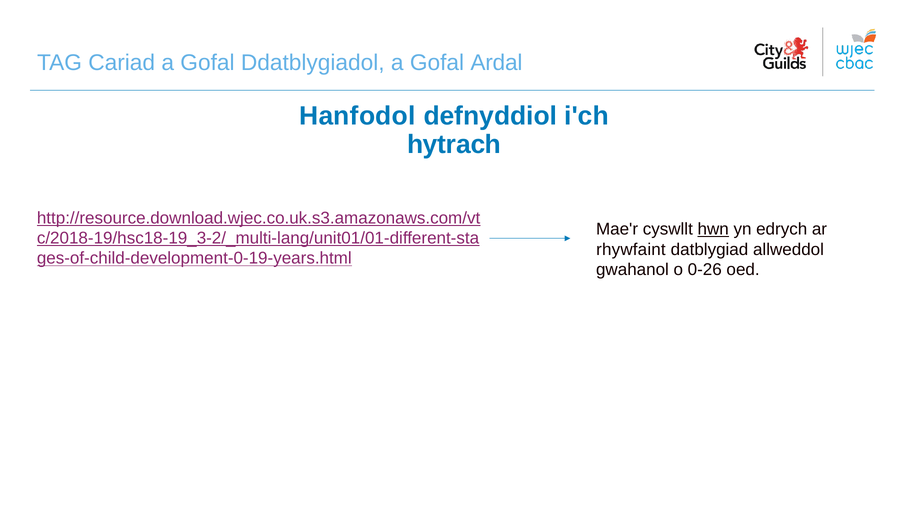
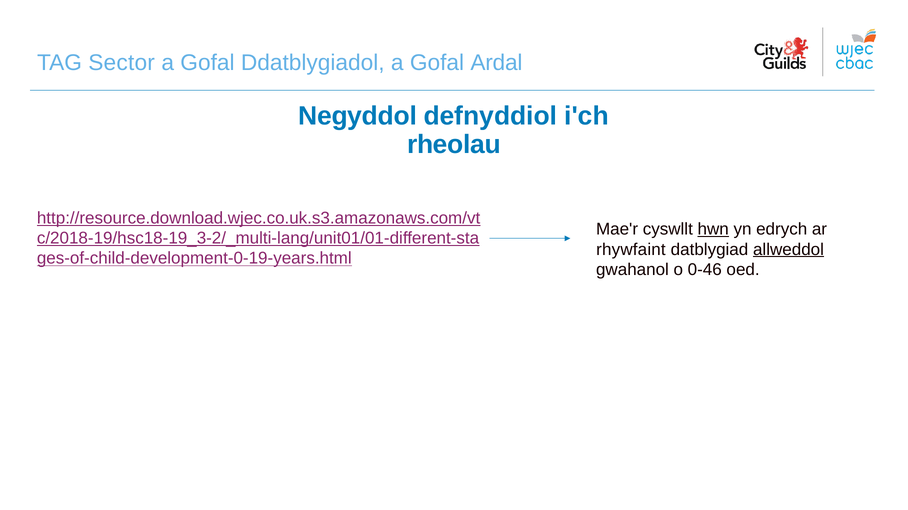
Cariad: Cariad -> Sector
Hanfodol: Hanfodol -> Negyddol
hytrach: hytrach -> rheolau
allweddol underline: none -> present
0-26: 0-26 -> 0-46
